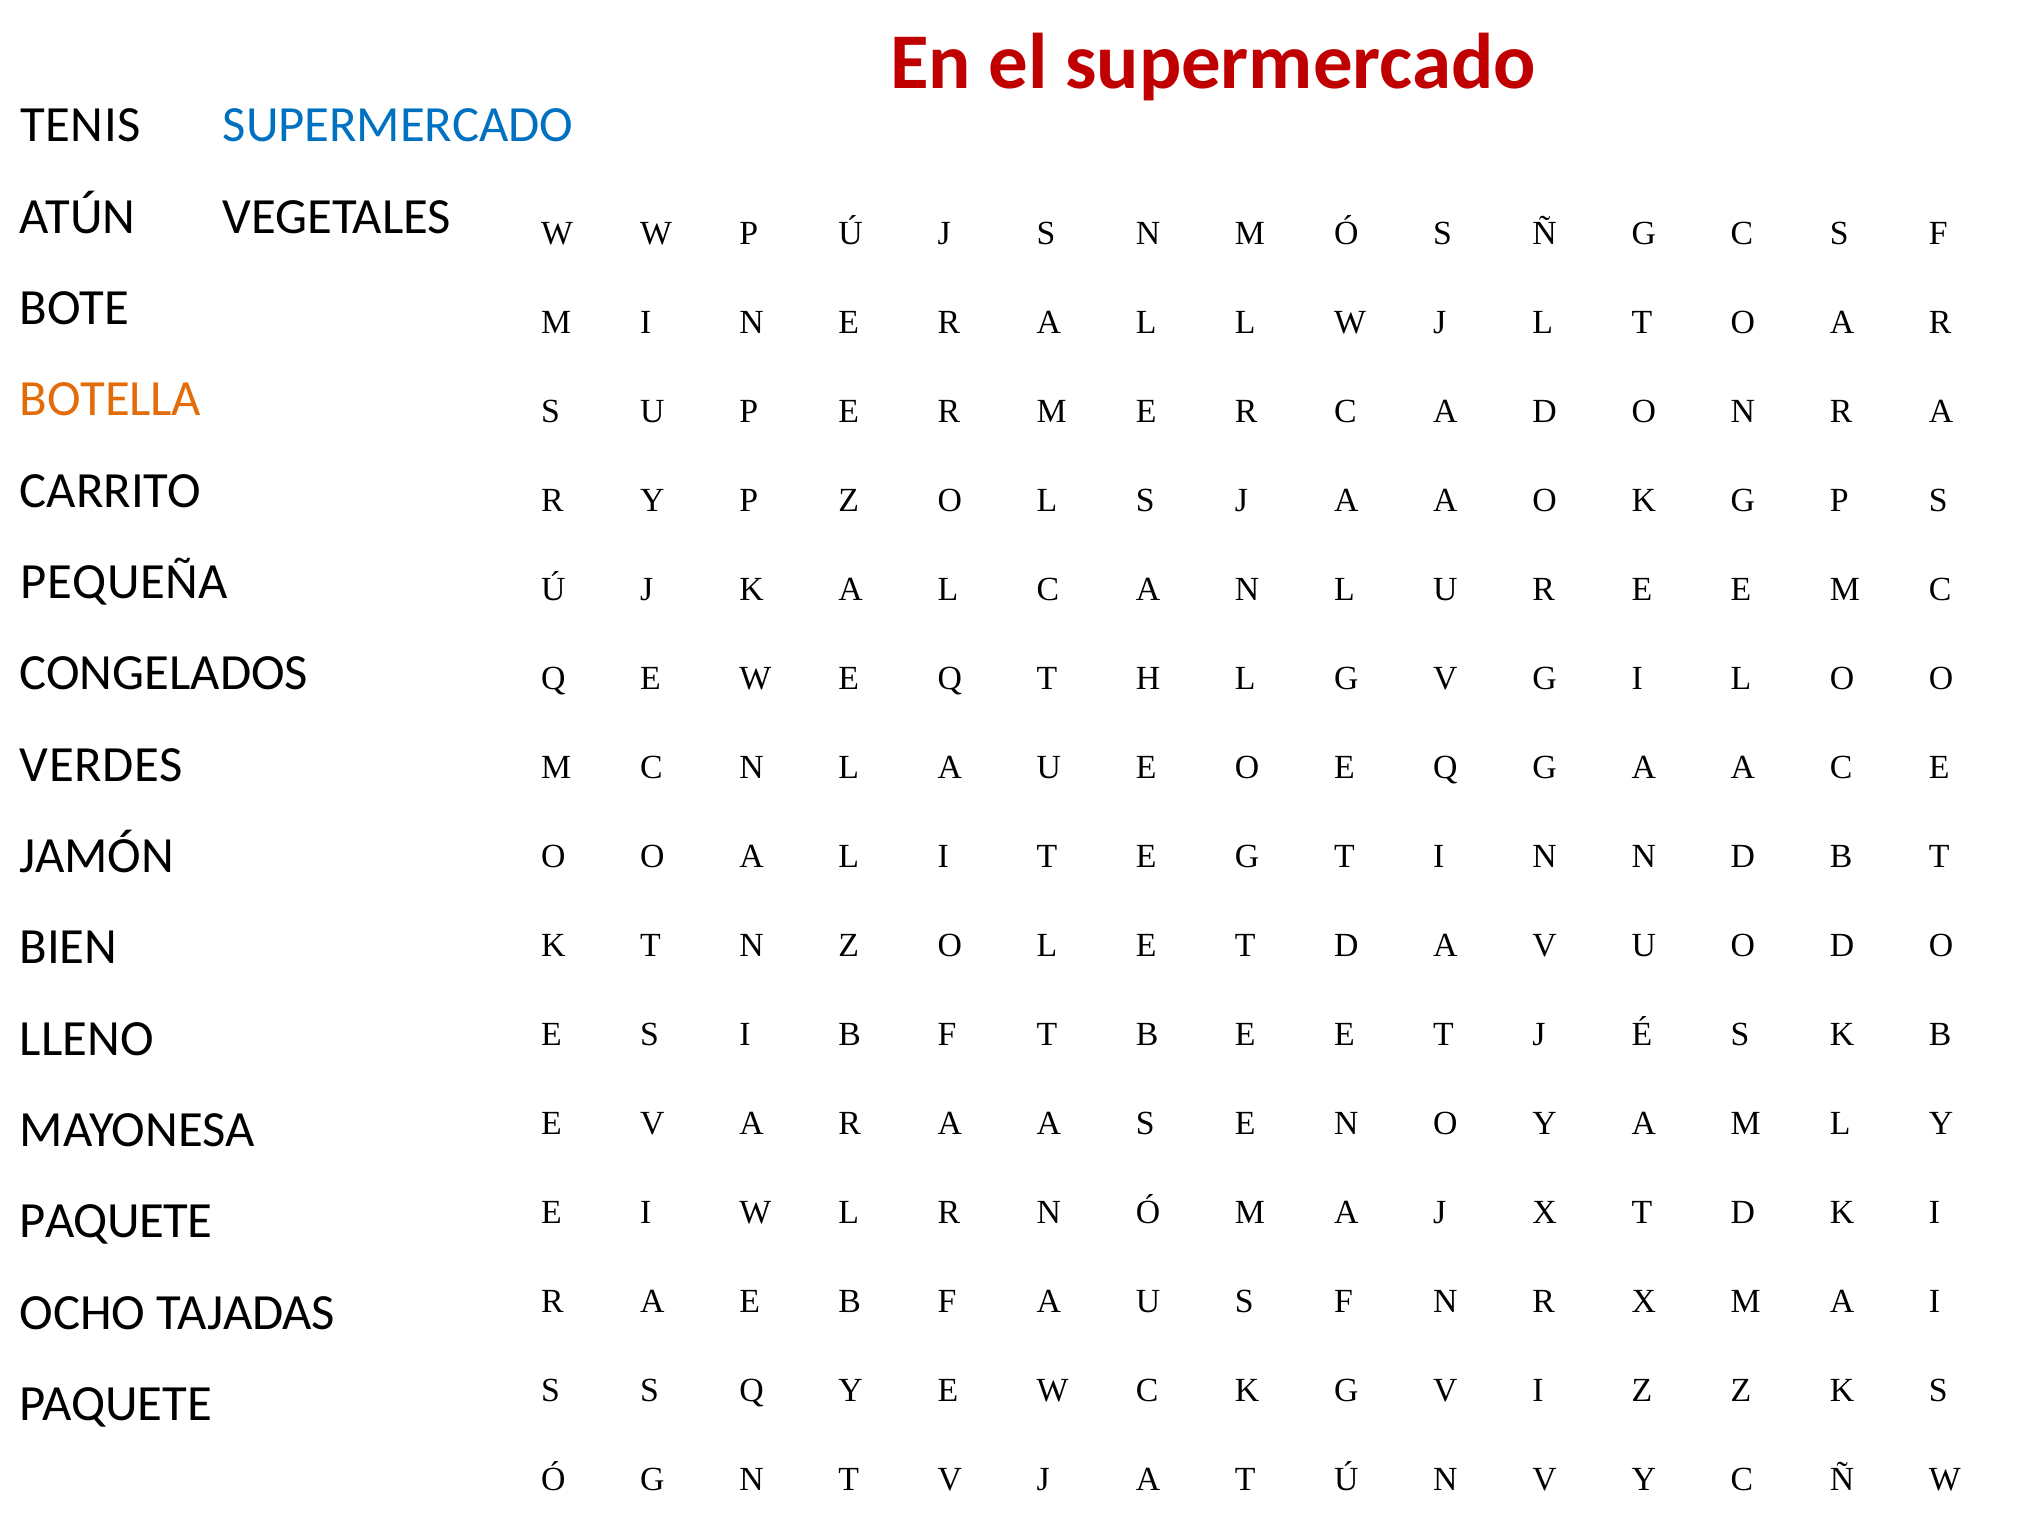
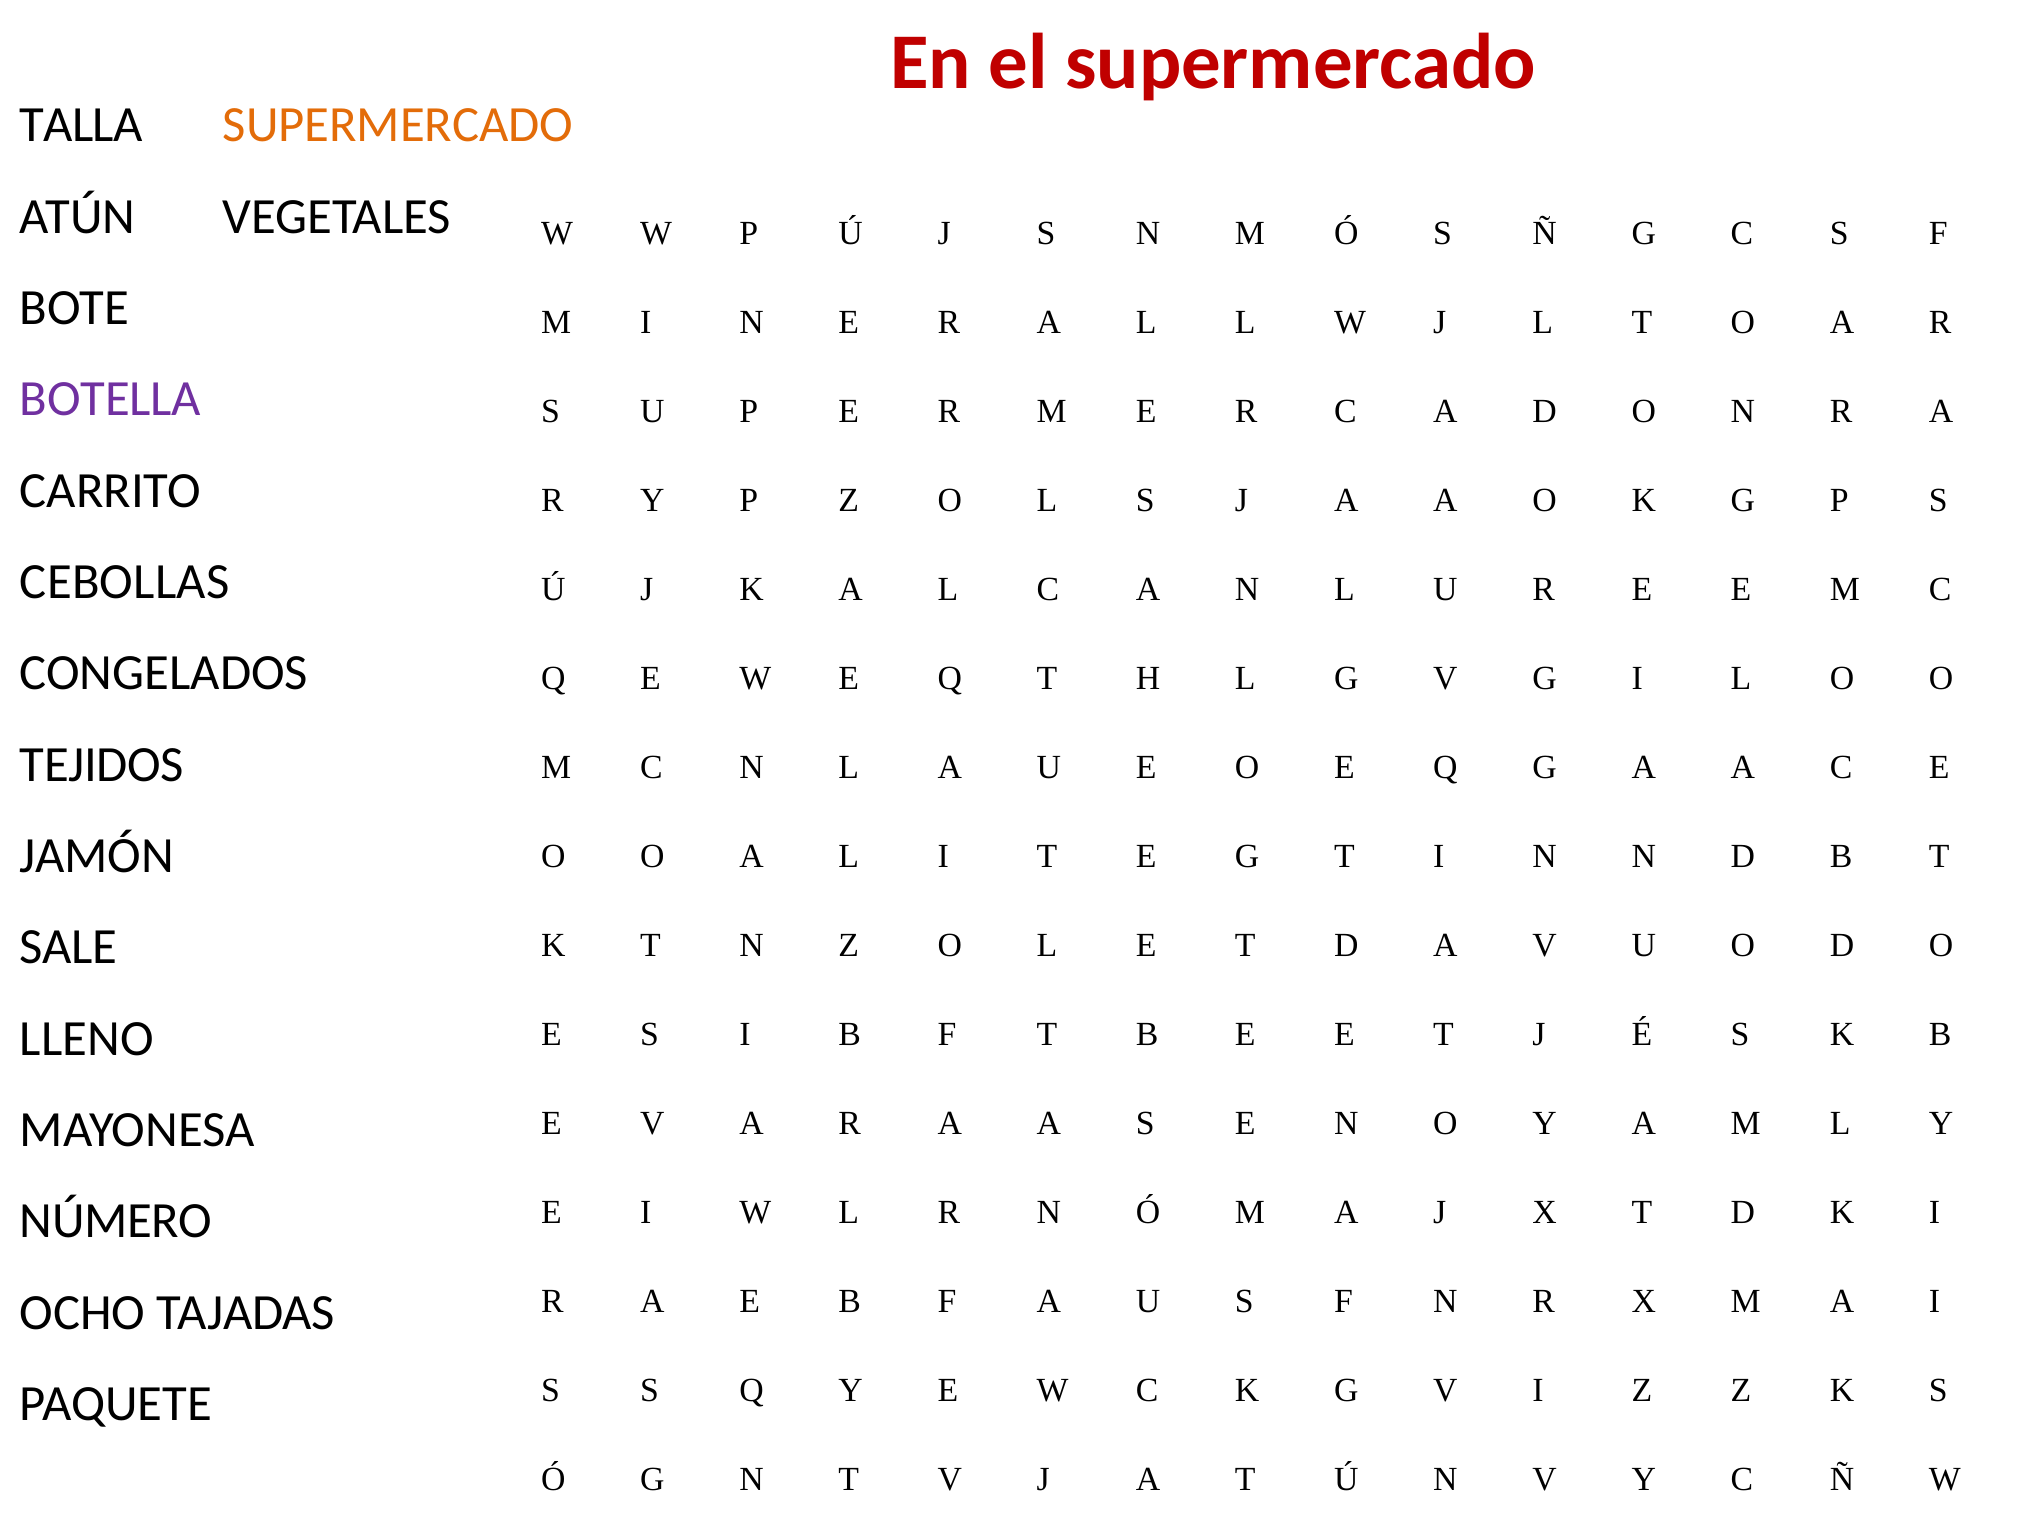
SUPERMERCADO at (398, 125) colour: blue -> orange
TENIS: TENIS -> TALLA
BOTELLA colour: orange -> purple
PEQUEÑA: PEQUEÑA -> CEBOLLAS
VERDES: VERDES -> TEJIDOS
BIEN: BIEN -> SALE
PAQUETE at (116, 1221): PAQUETE -> NÚMERO
